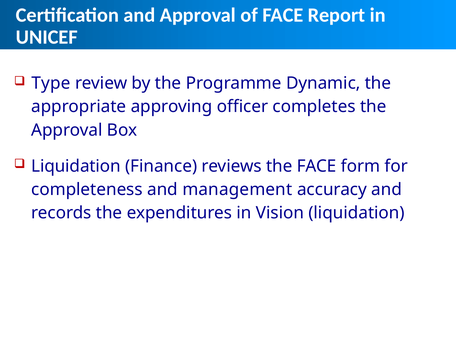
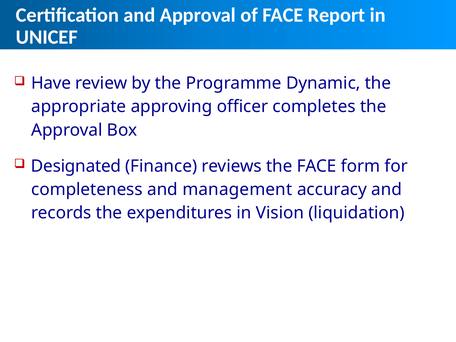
Type: Type -> Have
Liquidation at (76, 166): Liquidation -> Designated
